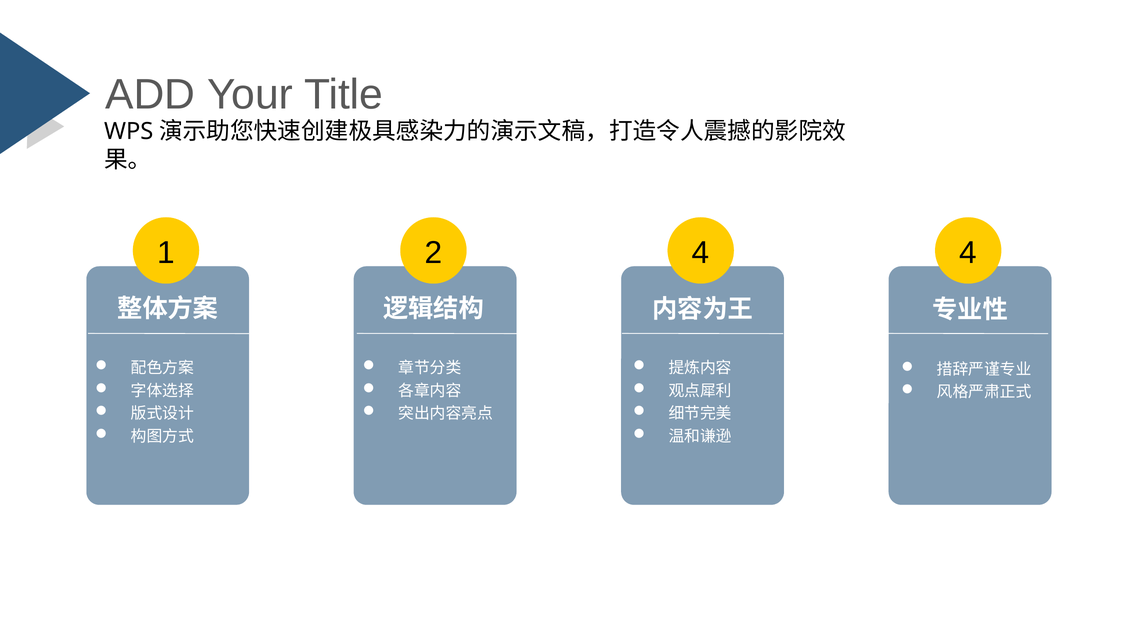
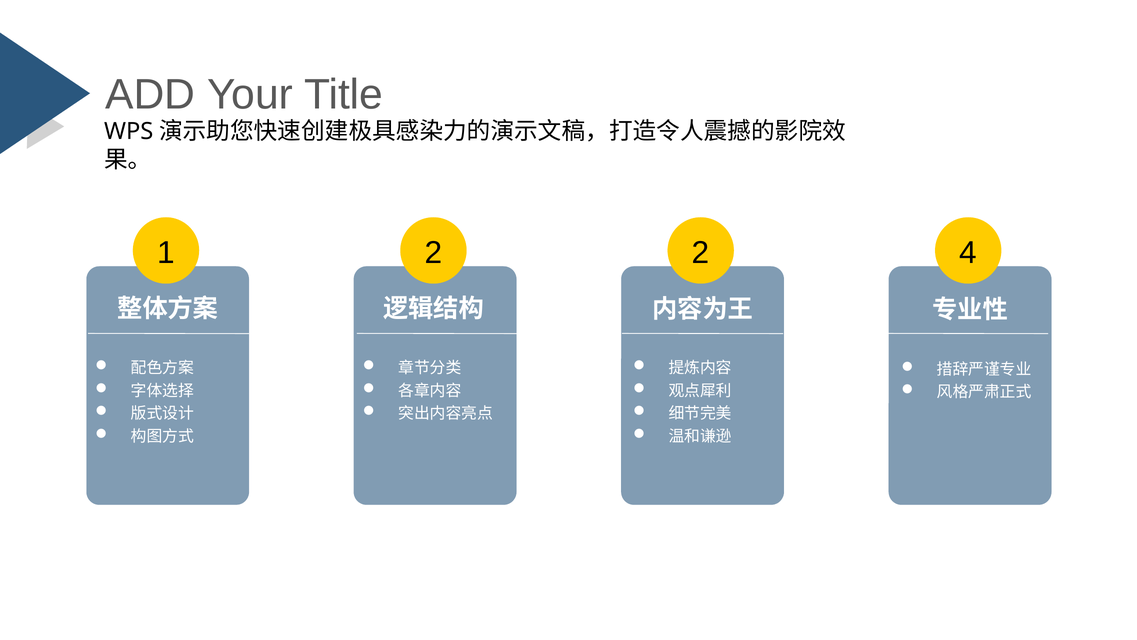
2 4: 4 -> 2
